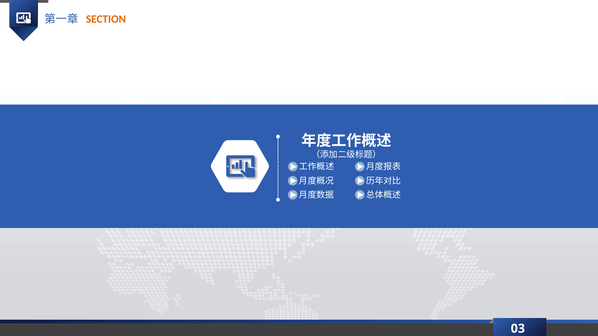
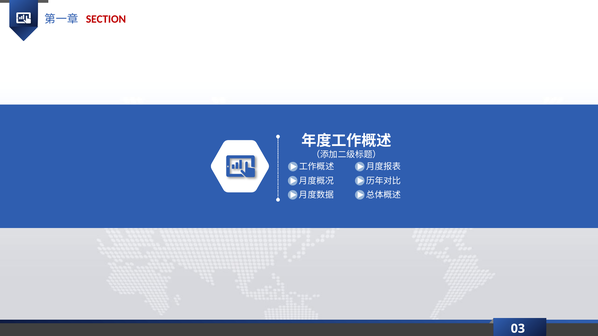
SECTION colour: orange -> red
